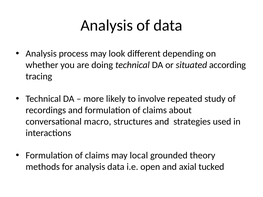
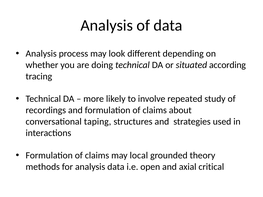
macro: macro -> taping
tucked: tucked -> critical
